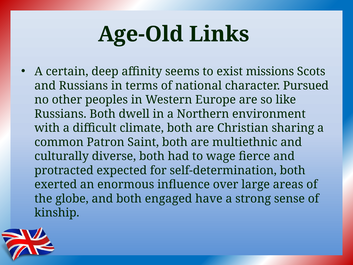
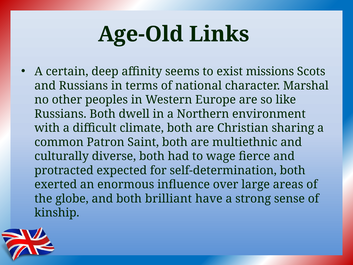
Pursued: Pursued -> Marshal
engaged: engaged -> brilliant
